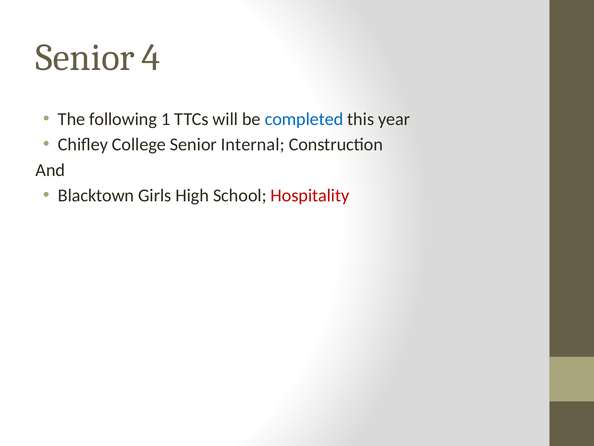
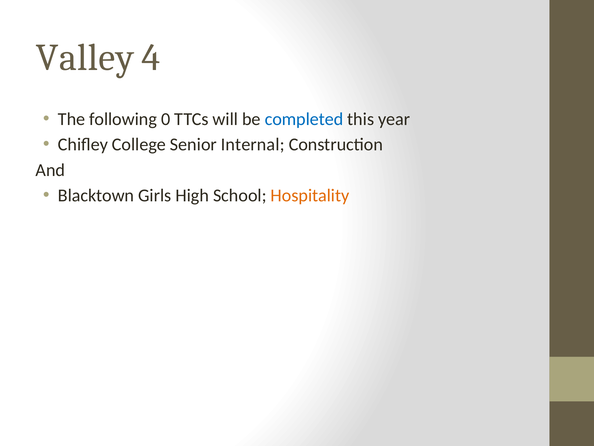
Senior at (85, 58): Senior -> Valley
1: 1 -> 0
Hospitality colour: red -> orange
